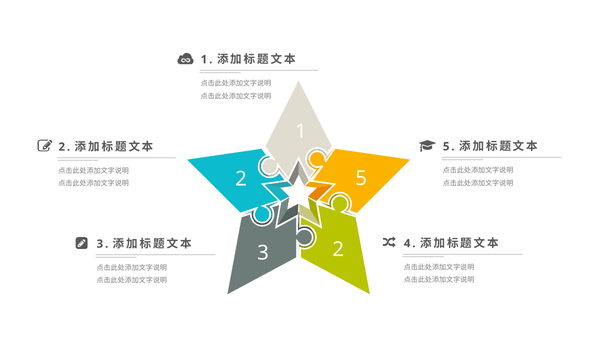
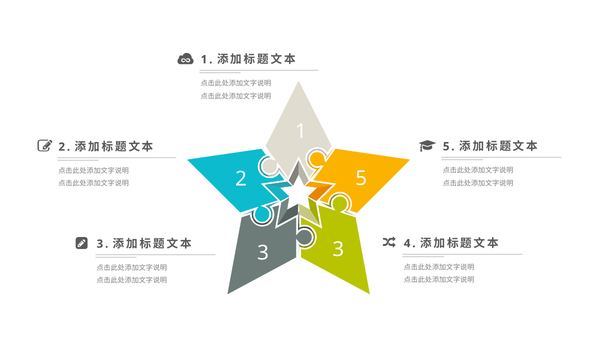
3 2: 2 -> 3
